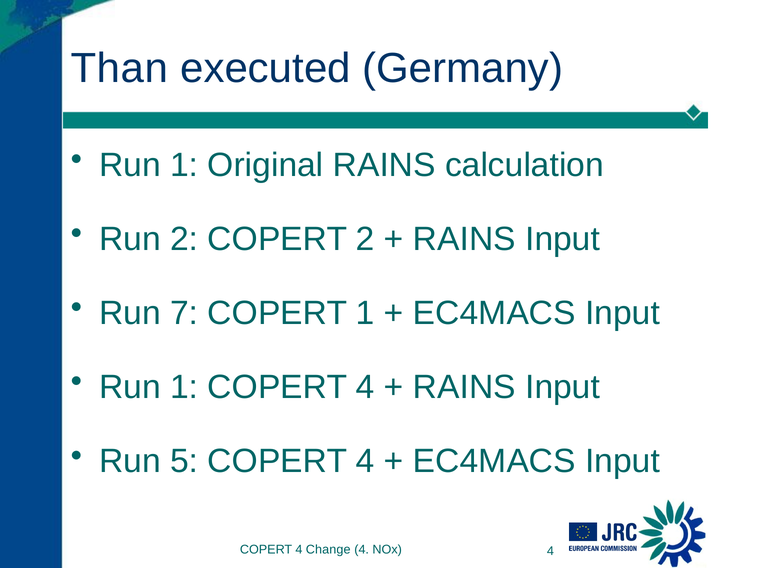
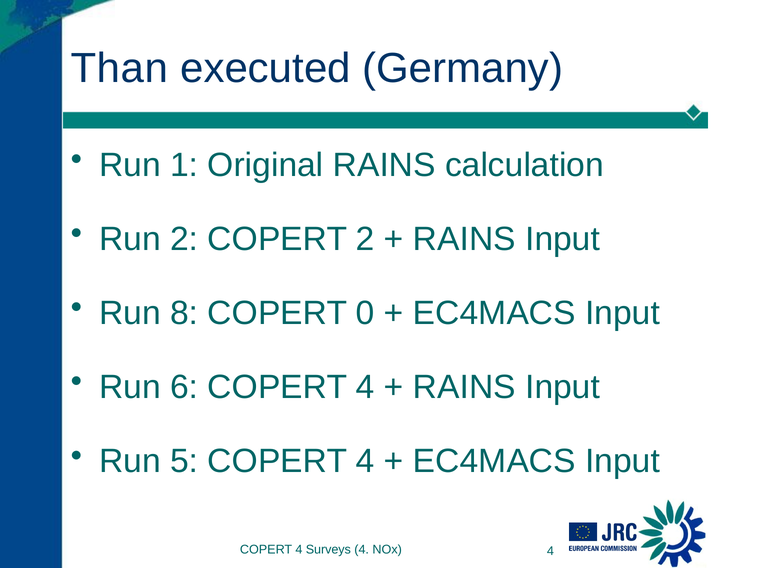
7: 7 -> 8
COPERT 1: 1 -> 0
1 at (184, 387): 1 -> 6
Change: Change -> Surveys
